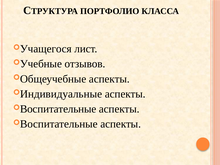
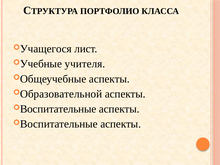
отзывов: отзывов -> учителя
Индивидуальные: Индивидуальные -> Образовательной
